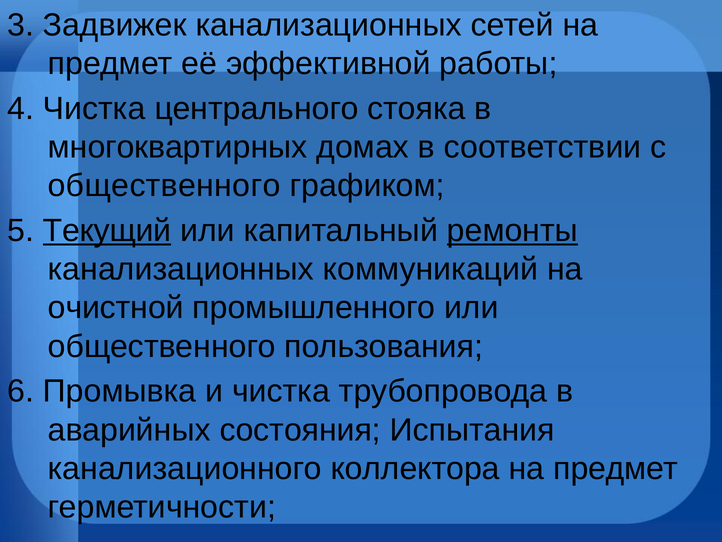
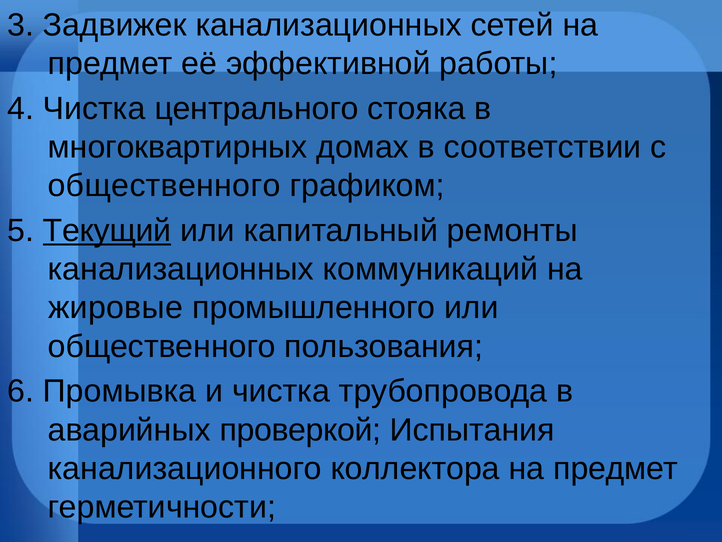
ремонты underline: present -> none
очистной: очистной -> жировые
состояния: состояния -> проверкой
